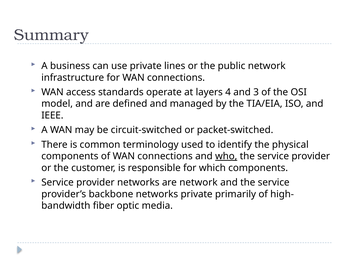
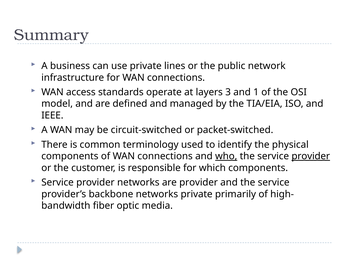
4: 4 -> 3
3: 3 -> 1
provider at (311, 156) underline: none -> present
are network: network -> provider
